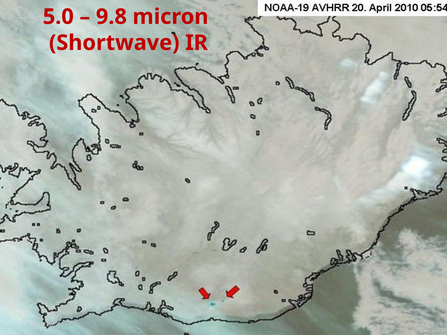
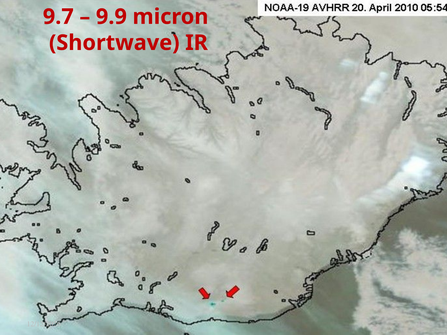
5.0: 5.0 -> 9.7
9.8: 9.8 -> 9.9
